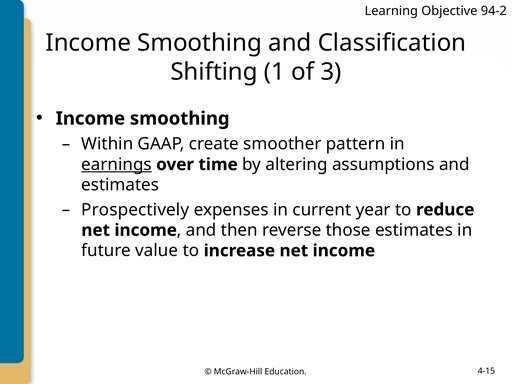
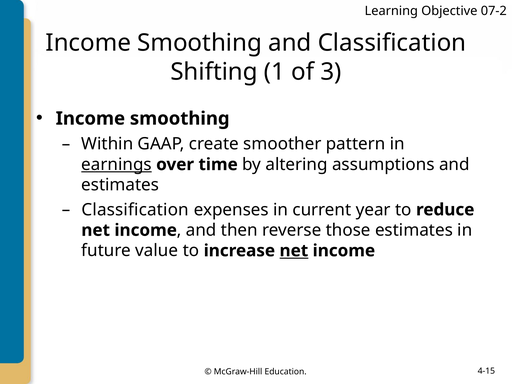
94-2: 94-2 -> 07-2
Prospectively at (135, 210): Prospectively -> Classification
net at (294, 251) underline: none -> present
